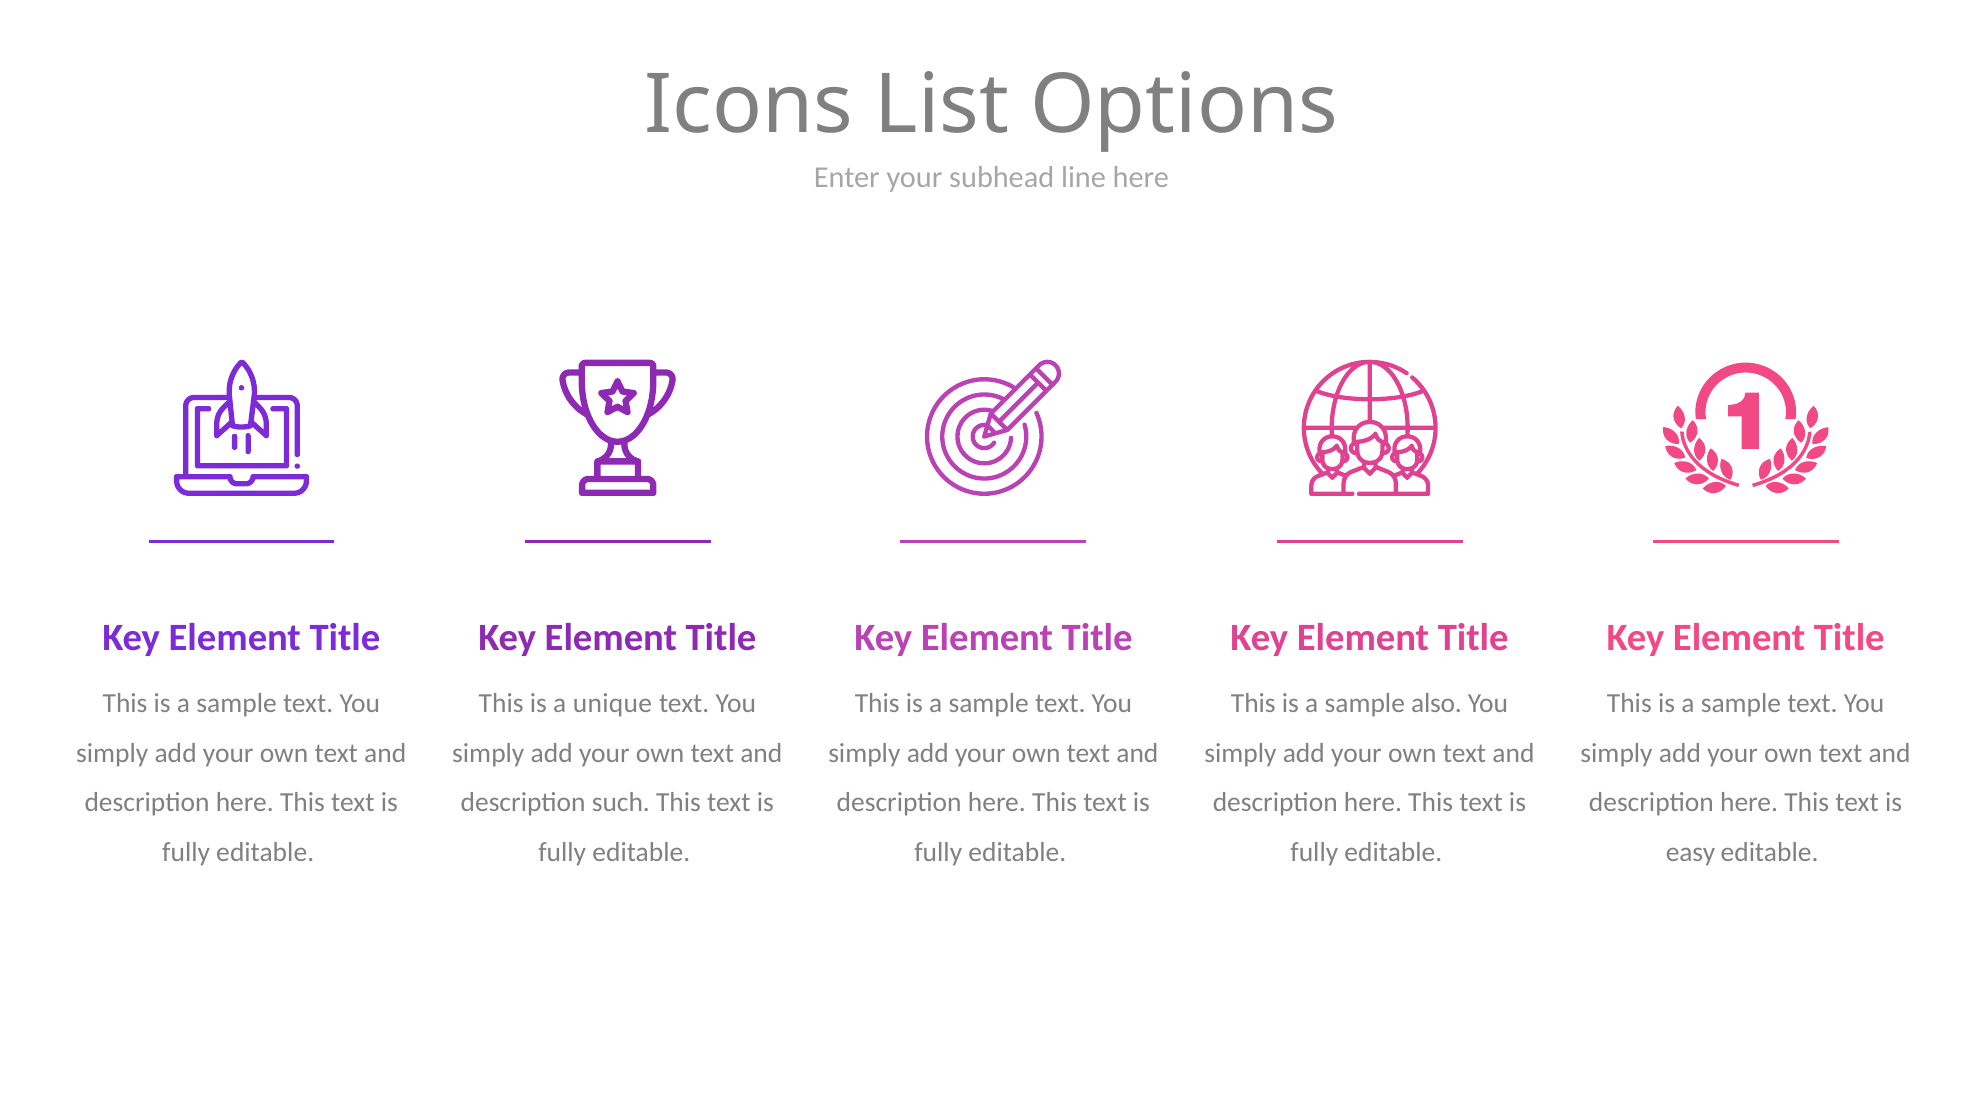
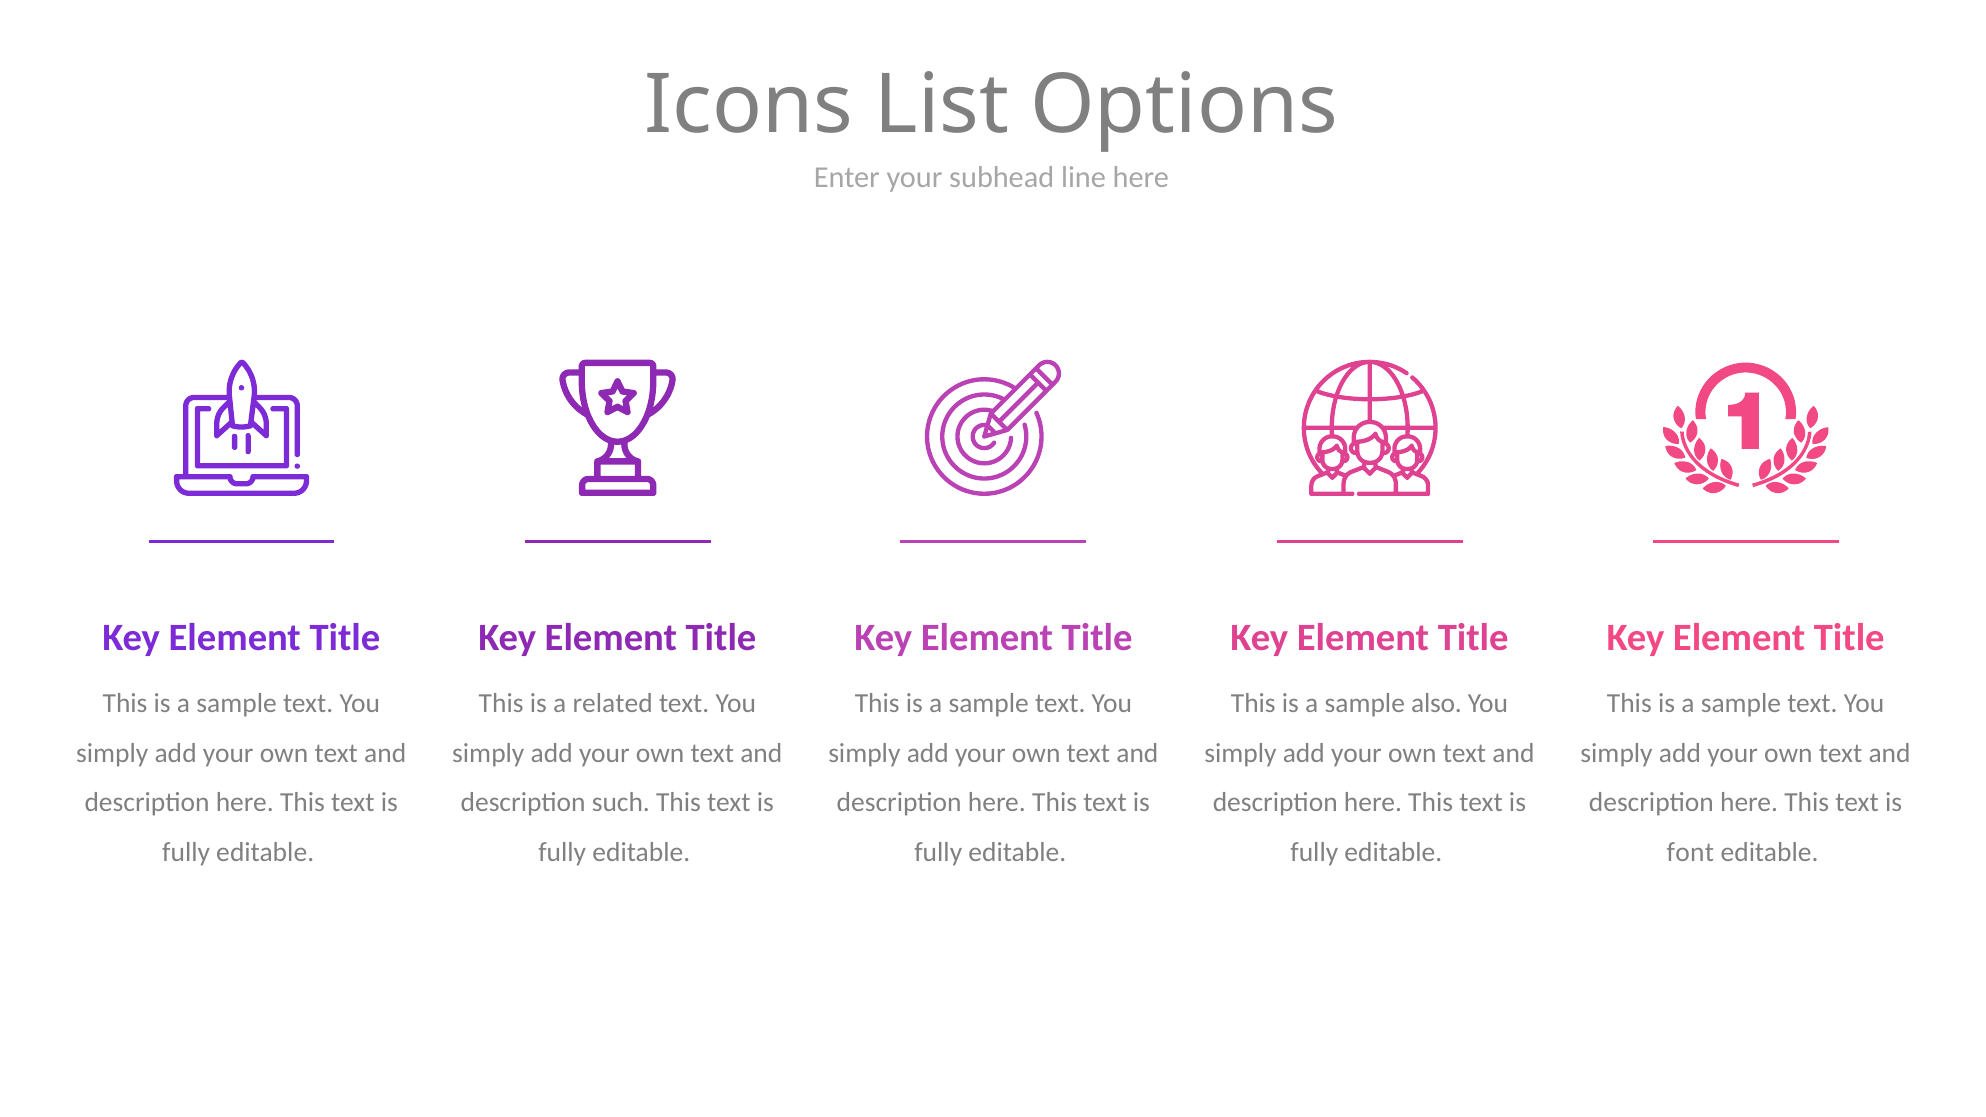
unique: unique -> related
easy: easy -> font
